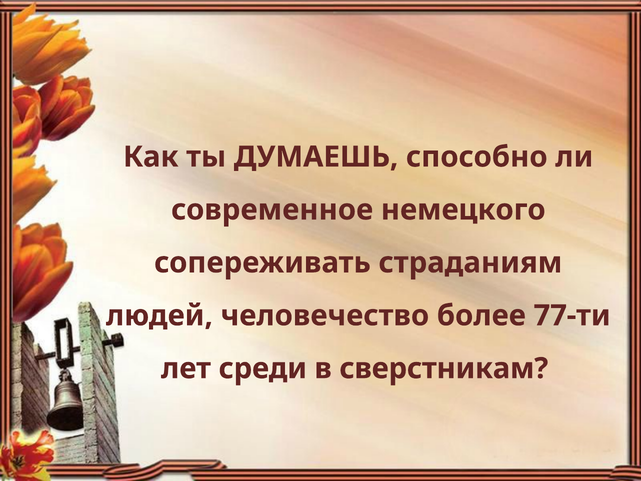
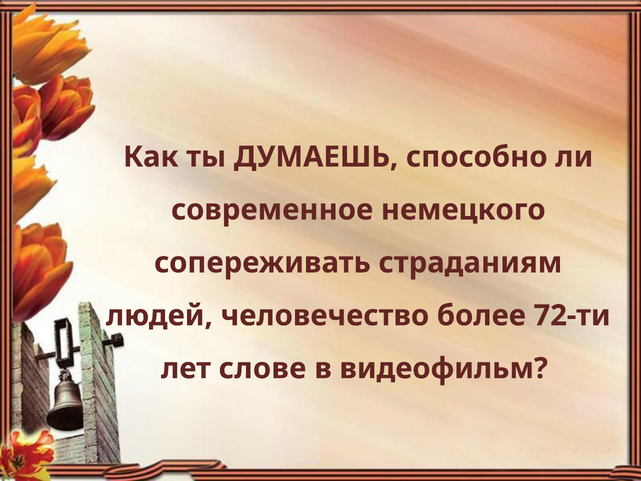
77-ти: 77-ти -> 72-ти
среди: среди -> слове
сверстникам: сверстникам -> видеофильм
